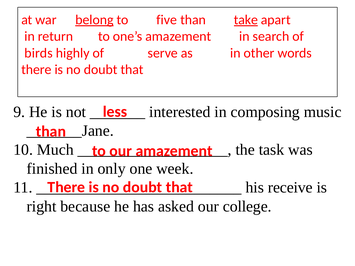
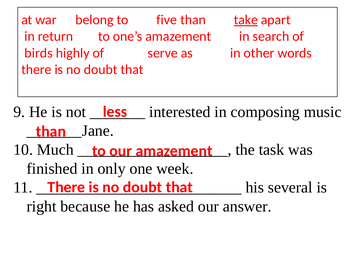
belong underline: present -> none
receive: receive -> several
college: college -> answer
